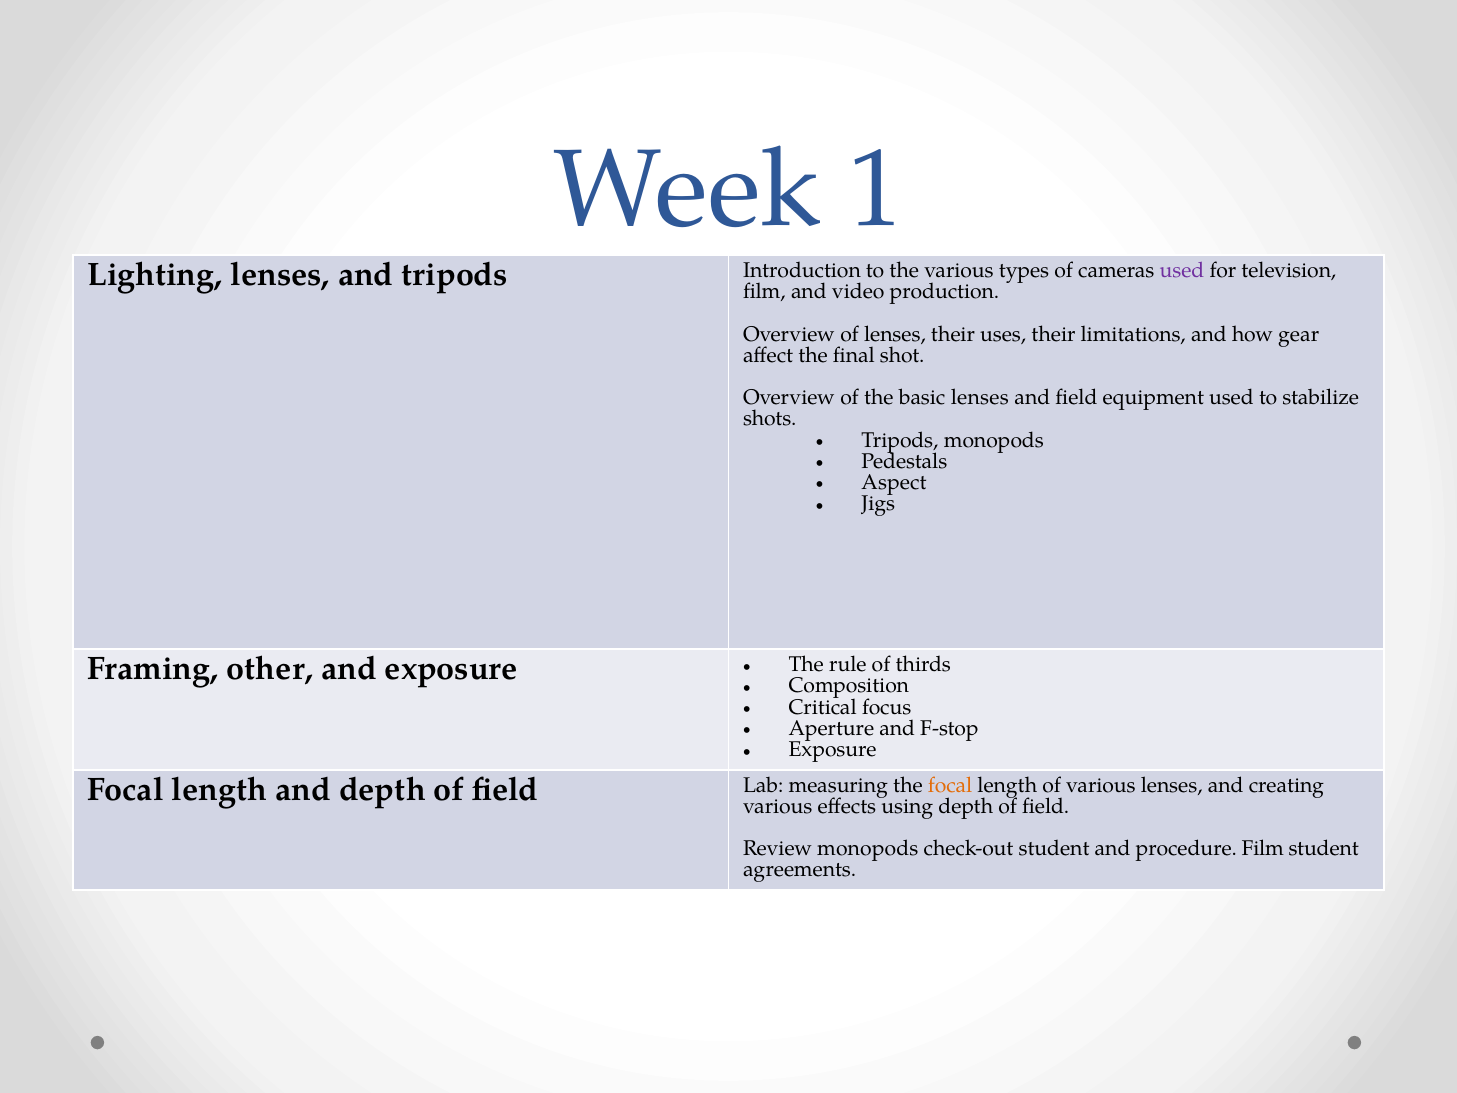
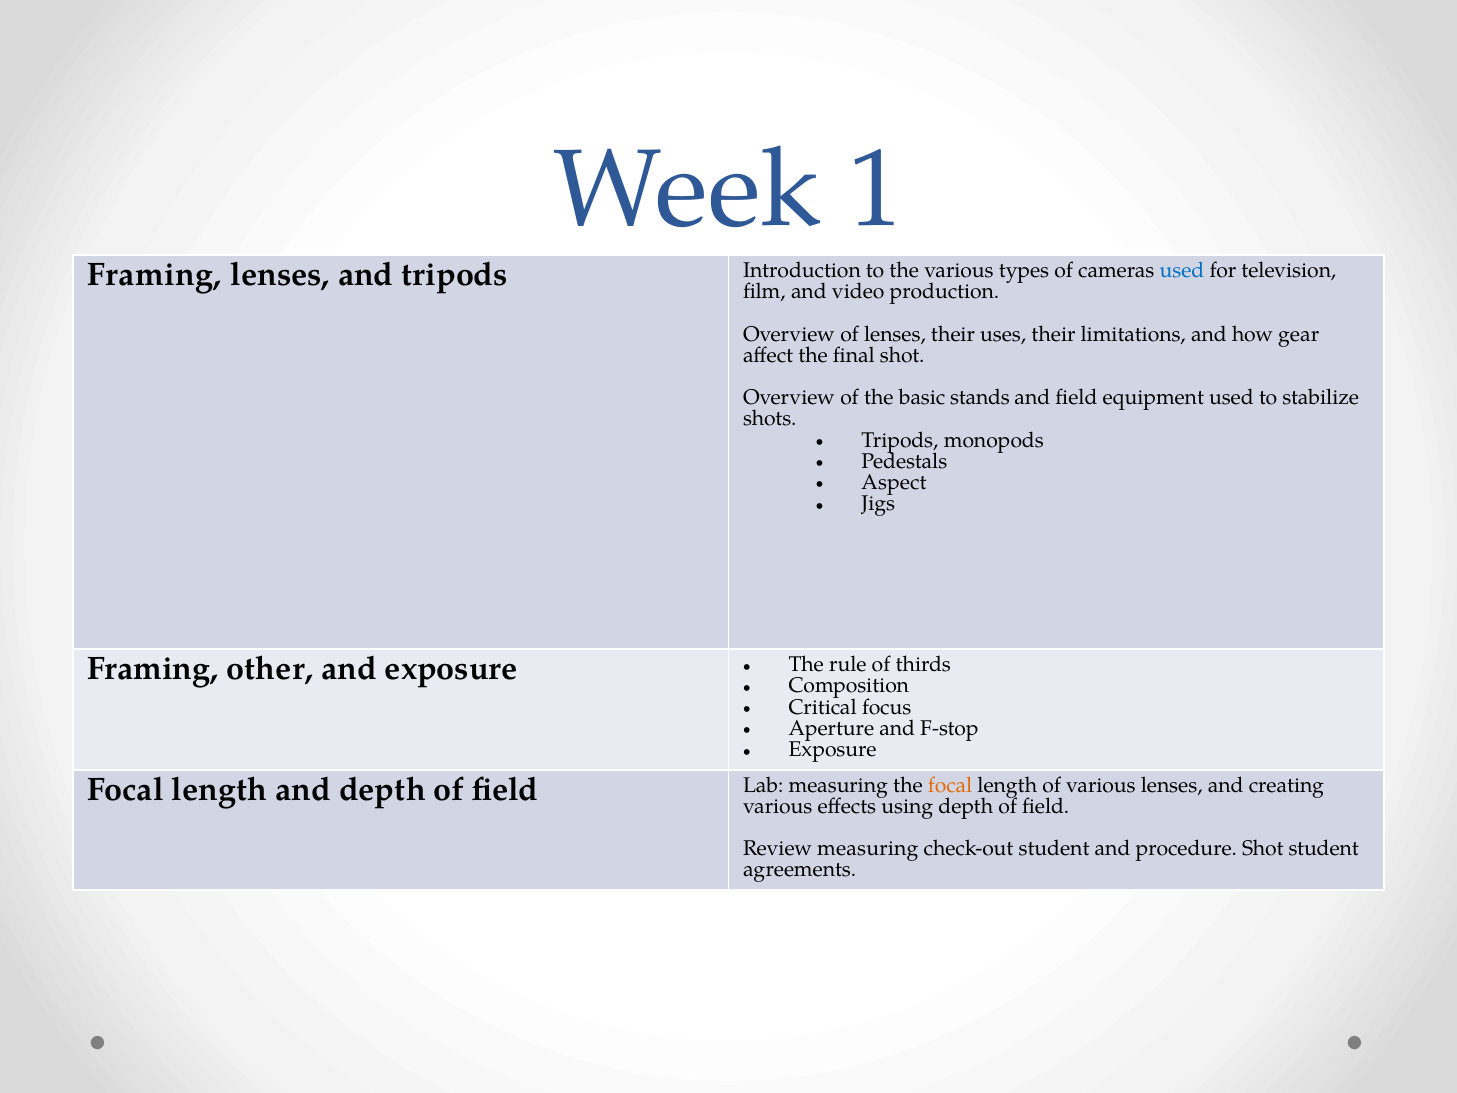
Lighting at (155, 275): Lighting -> Framing
used at (1182, 271) colour: purple -> blue
basic lenses: lenses -> stands
Review monopods: monopods -> measuring
procedure Film: Film -> Shot
